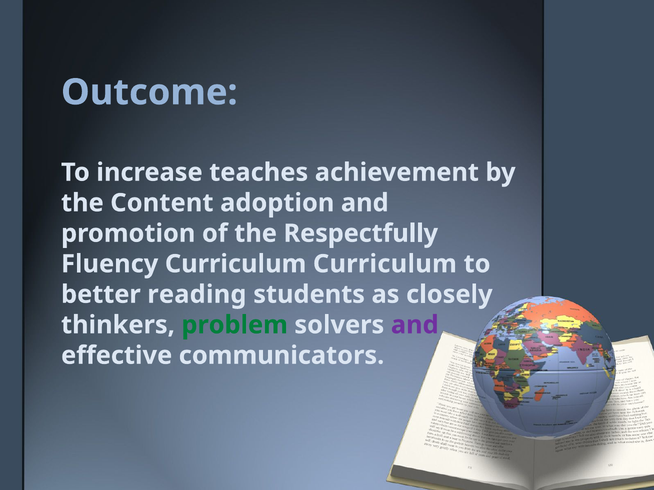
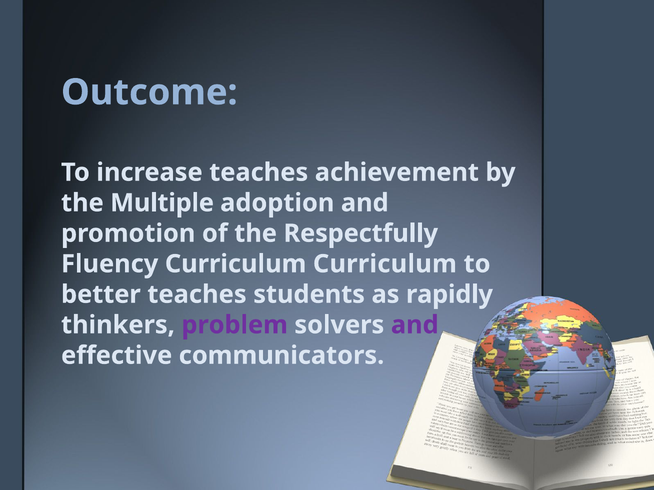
Content: Content -> Multiple
better reading: reading -> teaches
closely: closely -> rapidly
problem colour: green -> purple
